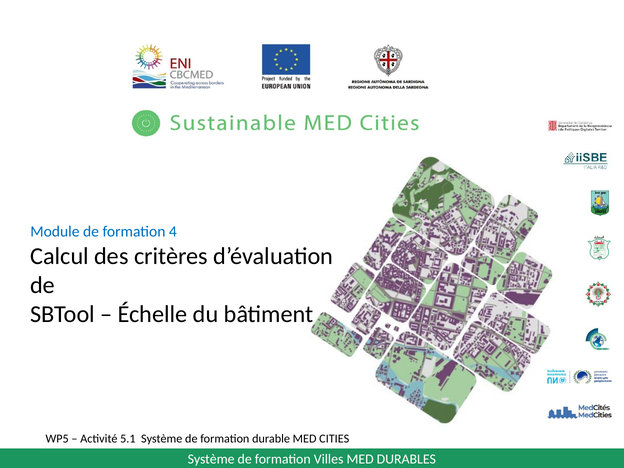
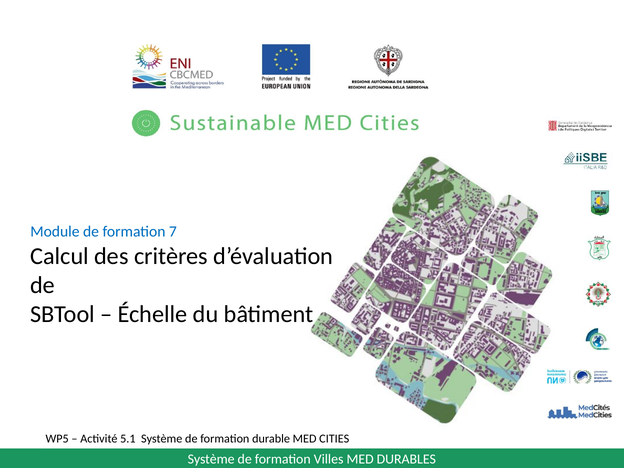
4: 4 -> 7
